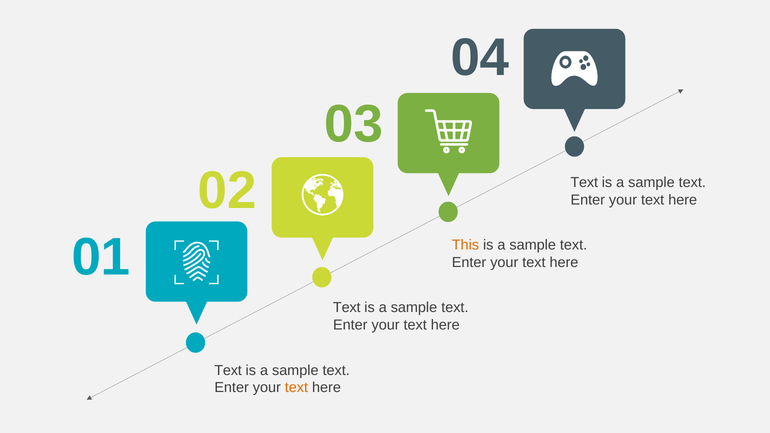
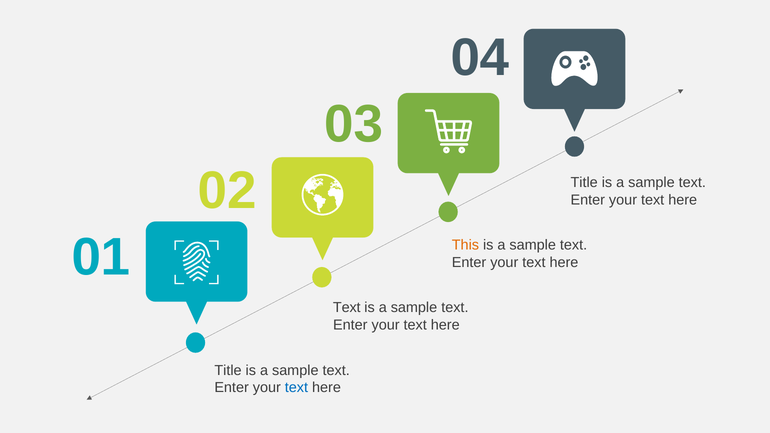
02 Text: Text -> Title
Text at (228, 370): Text -> Title
text at (296, 388) colour: orange -> blue
